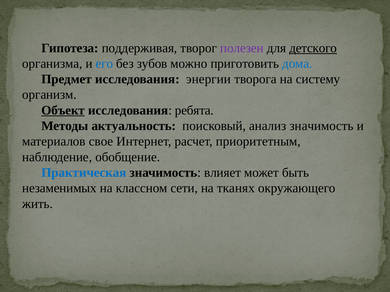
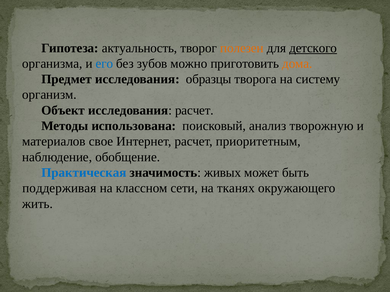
поддерживая: поддерживая -> актуальность
полезен colour: purple -> orange
дома colour: blue -> orange
энергии: энергии -> образцы
Объект underline: present -> none
исследования ребята: ребята -> расчет
актуальность: актуальность -> использована
анализ значимость: значимость -> творожную
влияет: влияет -> живых
незаменимых: незаменимых -> поддерживая
